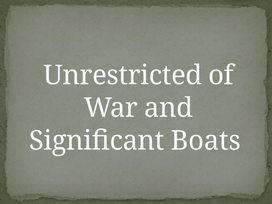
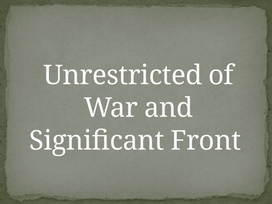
Boats: Boats -> Front
